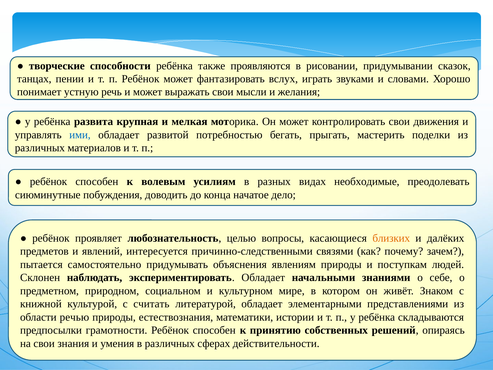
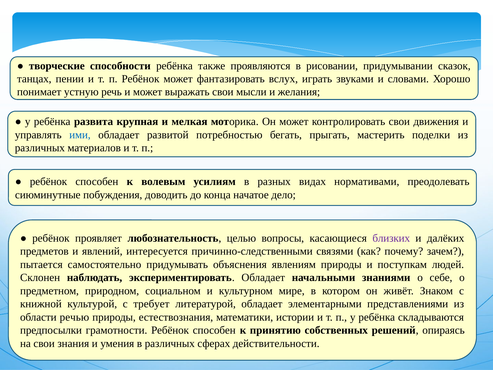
необходимые: необходимые -> нормативами
близких colour: orange -> purple
считать: считать -> требует
